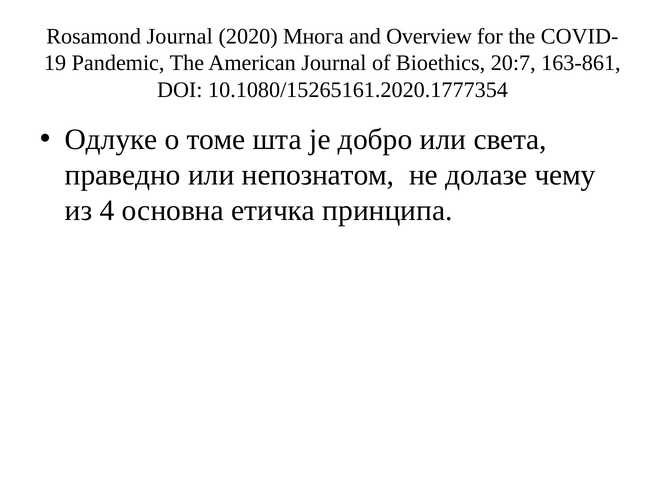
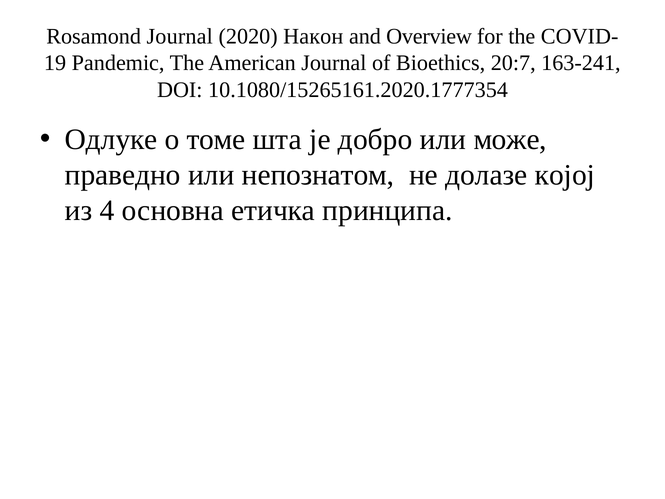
Многа: Многа -> Након
163-861: 163-861 -> 163-241
света: света -> може
чему: чему -> којој
